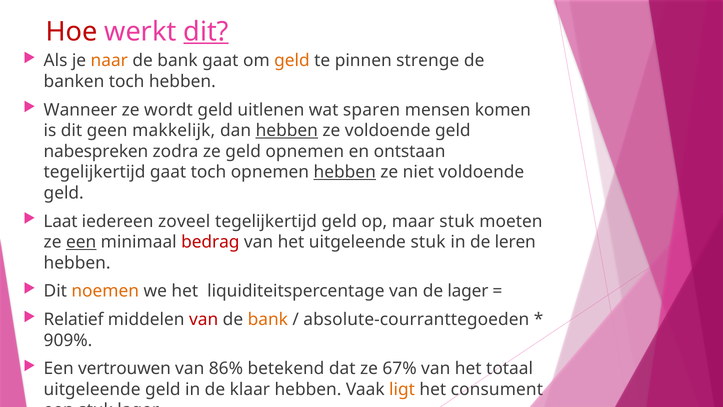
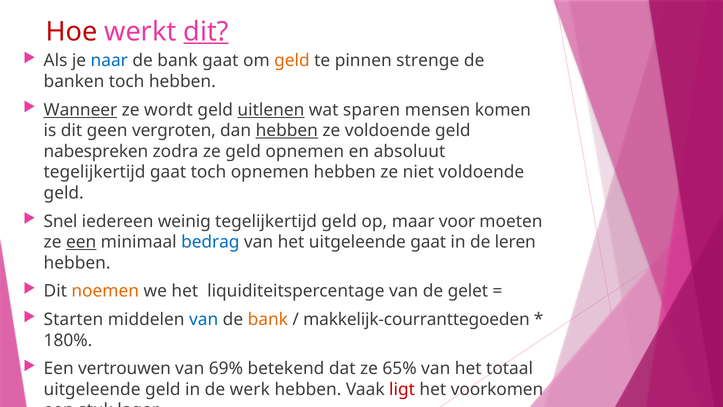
naar colour: orange -> blue
Wanneer underline: none -> present
uitlenen underline: none -> present
makkelijk: makkelijk -> vergroten
ontstaan: ontstaan -> absoluut
hebben at (345, 172) underline: present -> none
Laat: Laat -> Snel
zoveel: zoveel -> weinig
maar stuk: stuk -> voor
bedrag colour: red -> blue
uitgeleende stuk: stuk -> gaat
de lager: lager -> gelet
Relatief: Relatief -> Starten
van at (204, 319) colour: red -> blue
absolute-courranttegoeden: absolute-courranttegoeden -> makkelijk-courranttegoeden
909%: 909% -> 180%
86%: 86% -> 69%
67%: 67% -> 65%
klaar: klaar -> werk
ligt colour: orange -> red
consument: consument -> voorkomen
